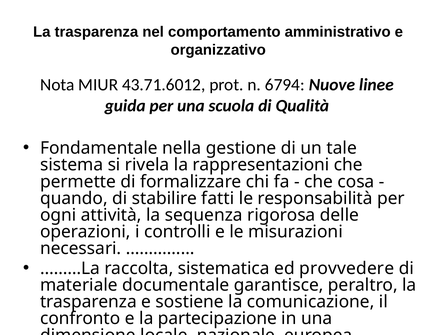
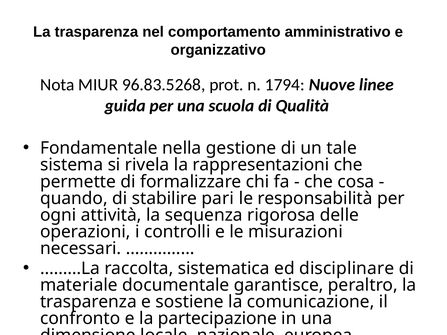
43.71.6012: 43.71.6012 -> 96.83.5268
6794: 6794 -> 1794
fatti: fatti -> pari
provvedere: provvedere -> disciplinare
